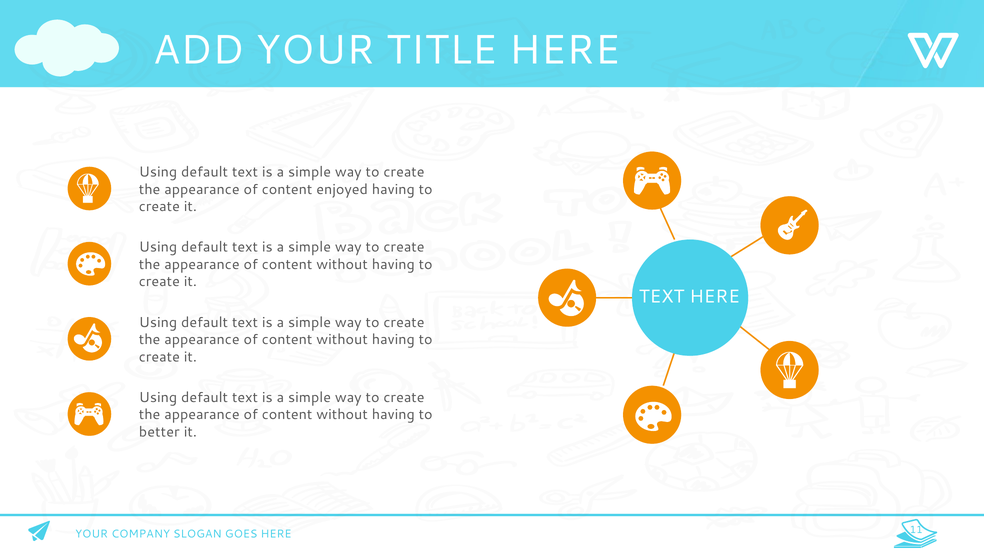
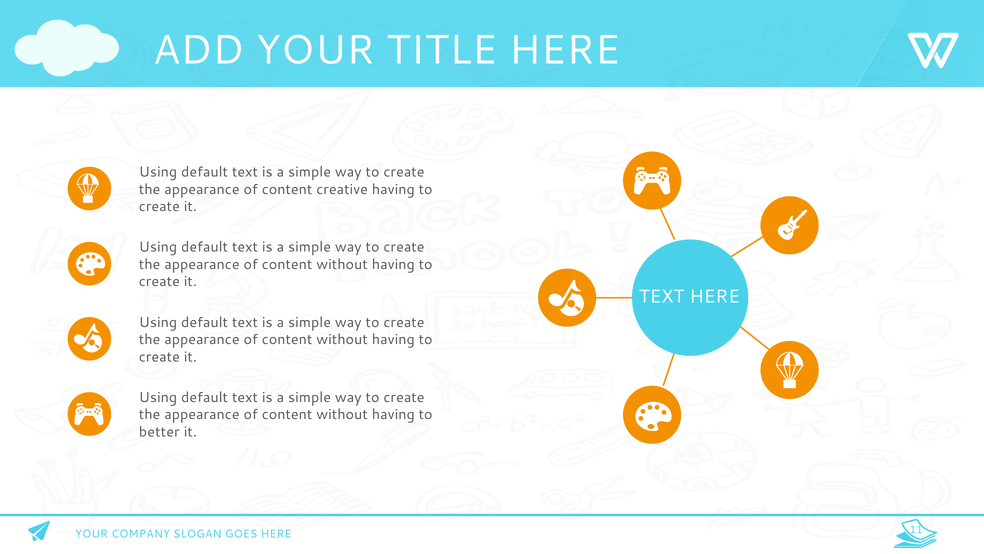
enjoyed: enjoyed -> creative
